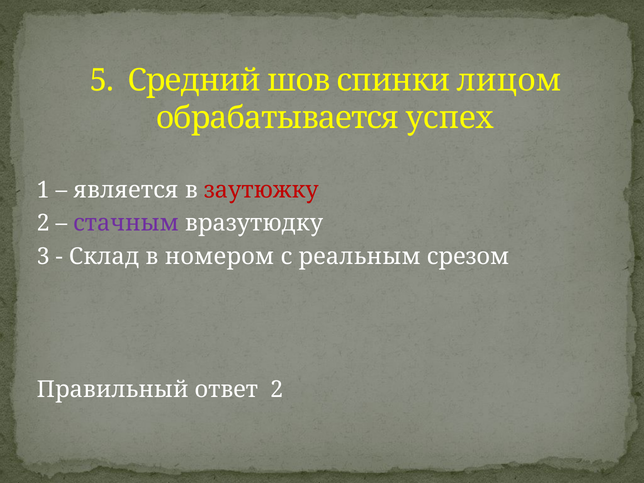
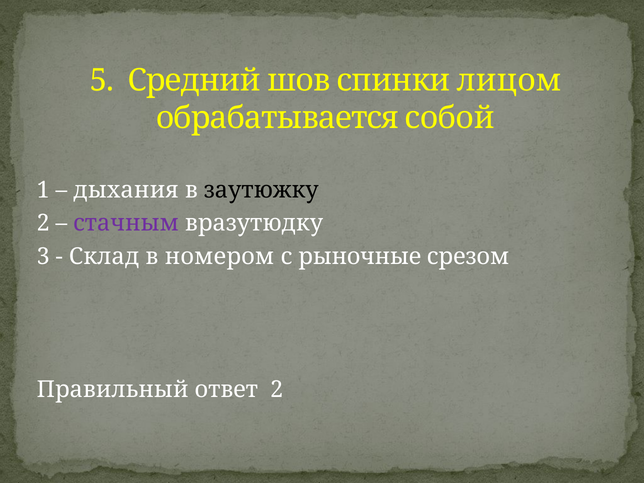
успех: успех -> собой
является: является -> дыхания
заутюжку colour: red -> black
реальным: реальным -> рыночные
